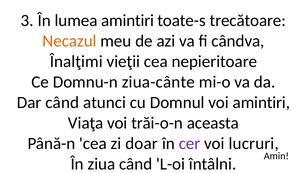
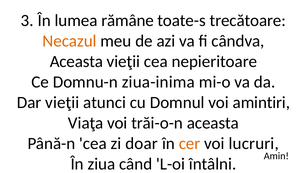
lumea amintiri: amintiri -> rămâne
Înalţimi at (76, 61): Înalţimi -> Aceasta
ziua-cânte: ziua-cânte -> ziua-inima
Dar când: când -> vieţii
cer colour: purple -> orange
